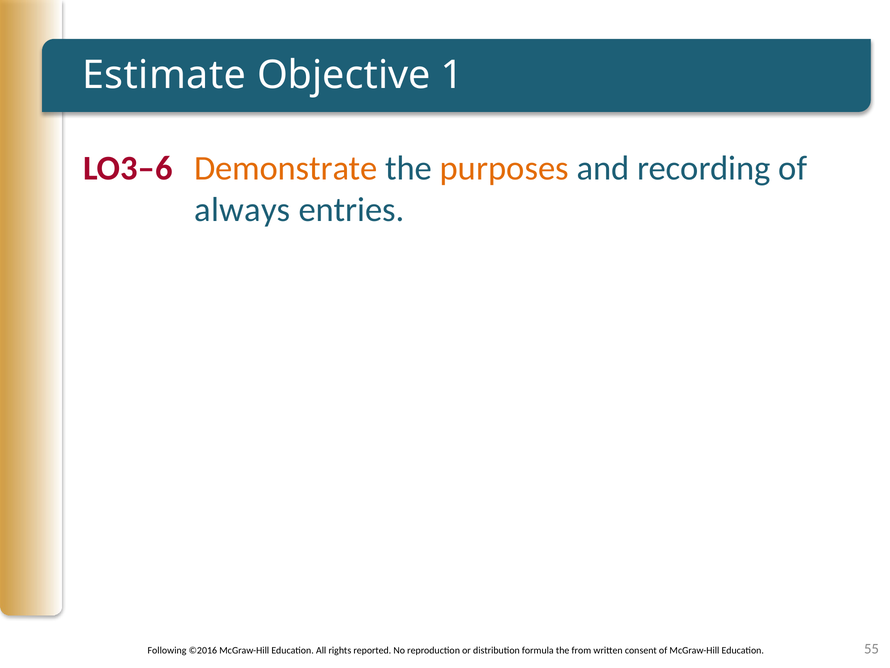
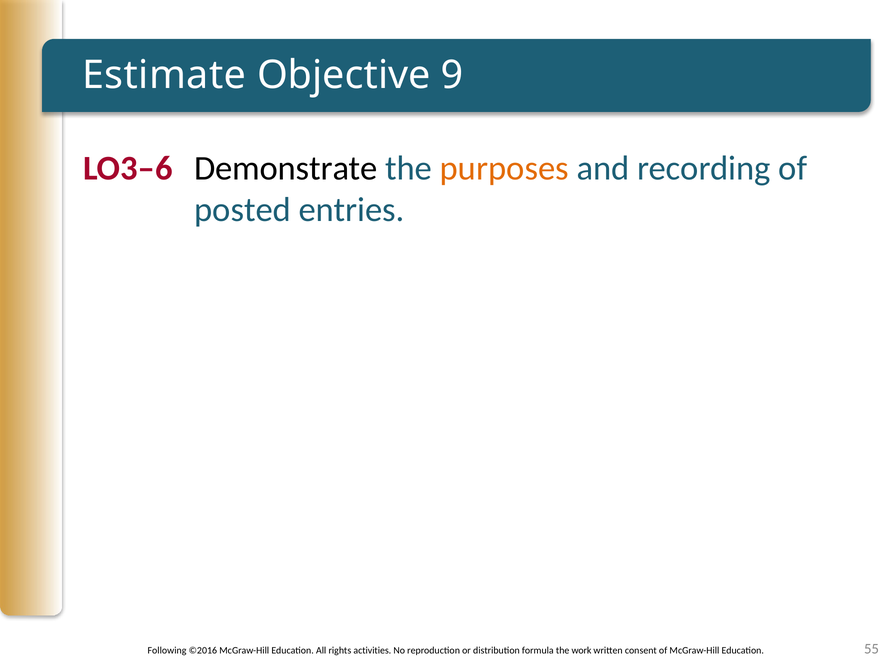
1: 1 -> 9
Demonstrate colour: orange -> black
always: always -> posted
reported: reported -> activities
from: from -> work
